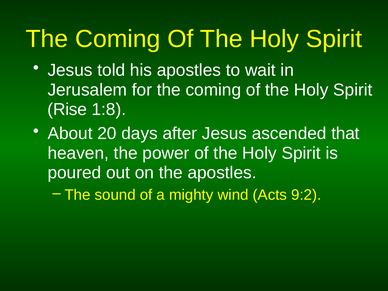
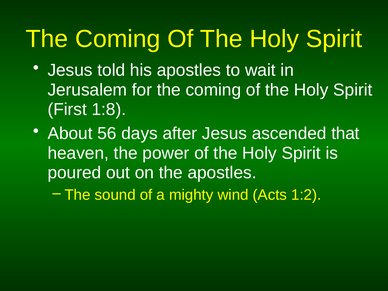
Rise: Rise -> First
20: 20 -> 56
9:2: 9:2 -> 1:2
